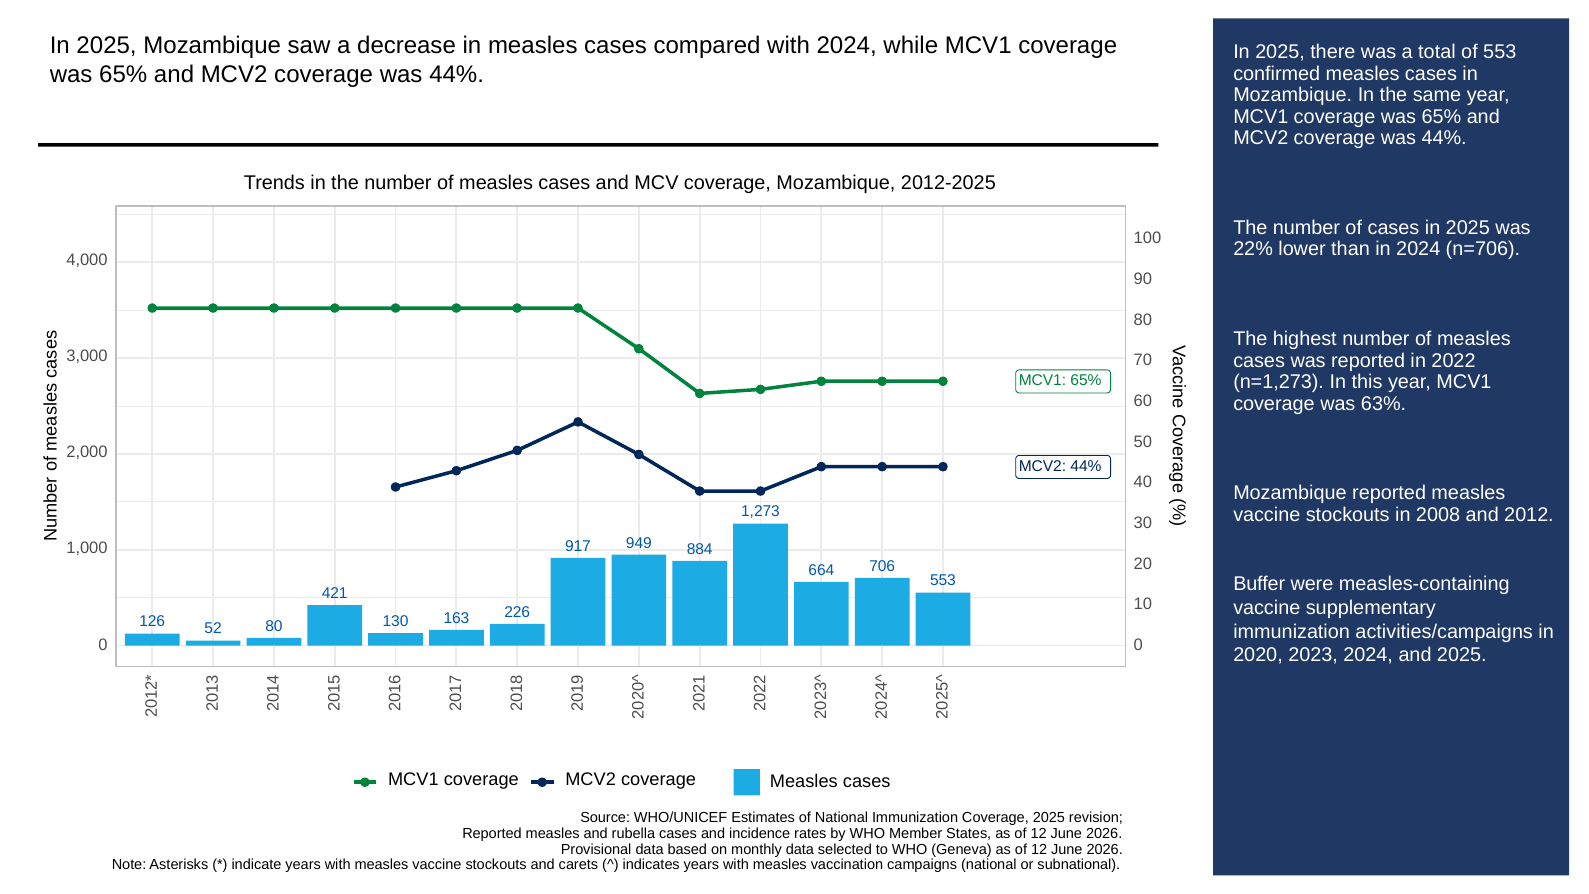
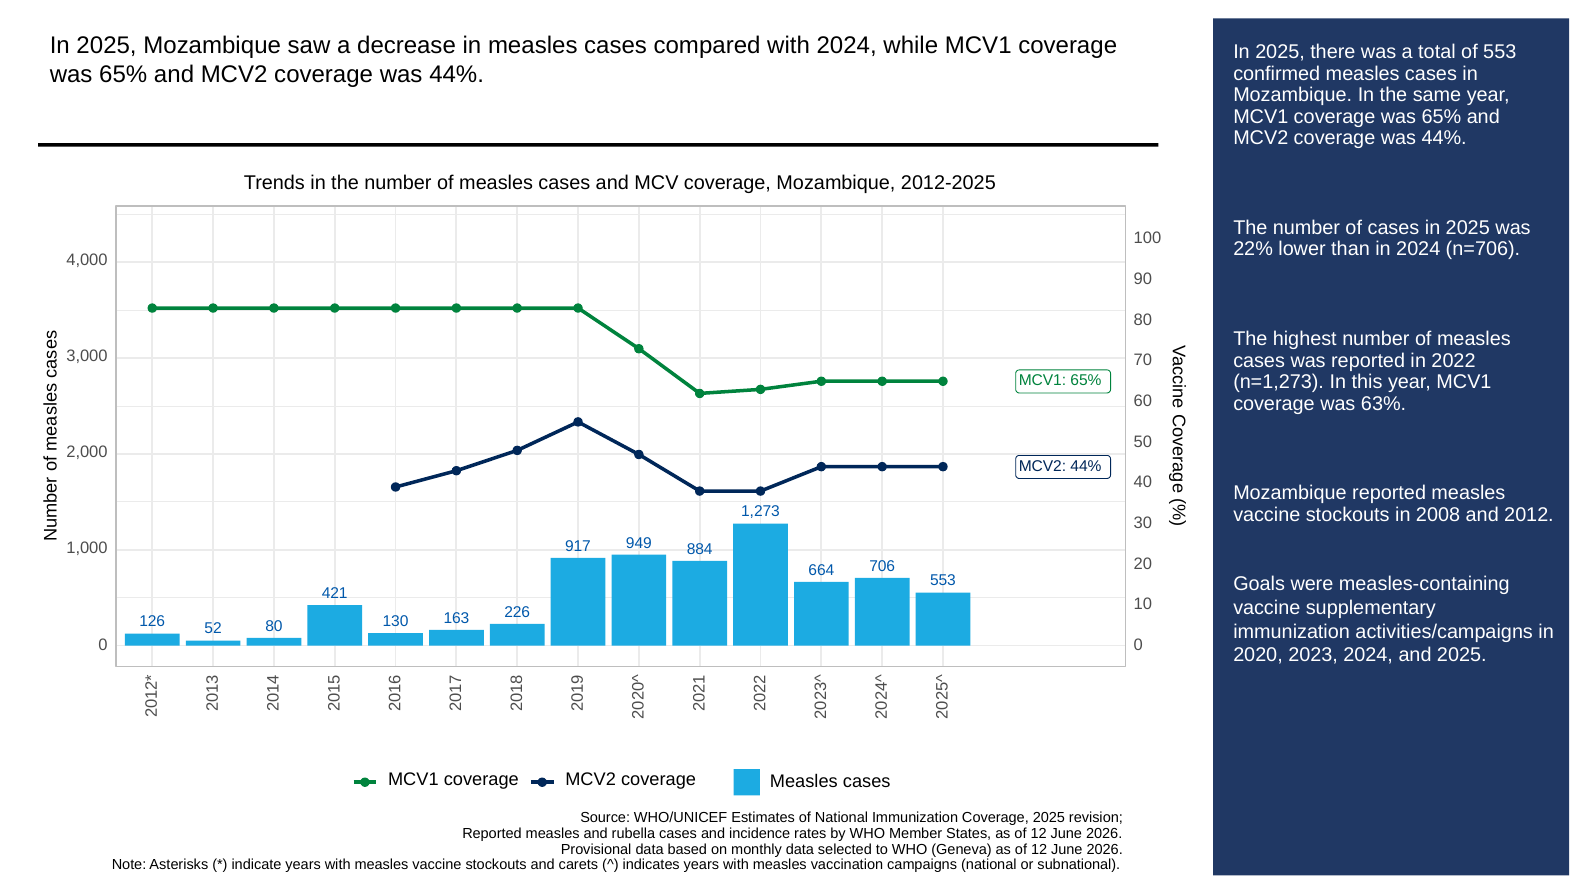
Buffer: Buffer -> Goals
